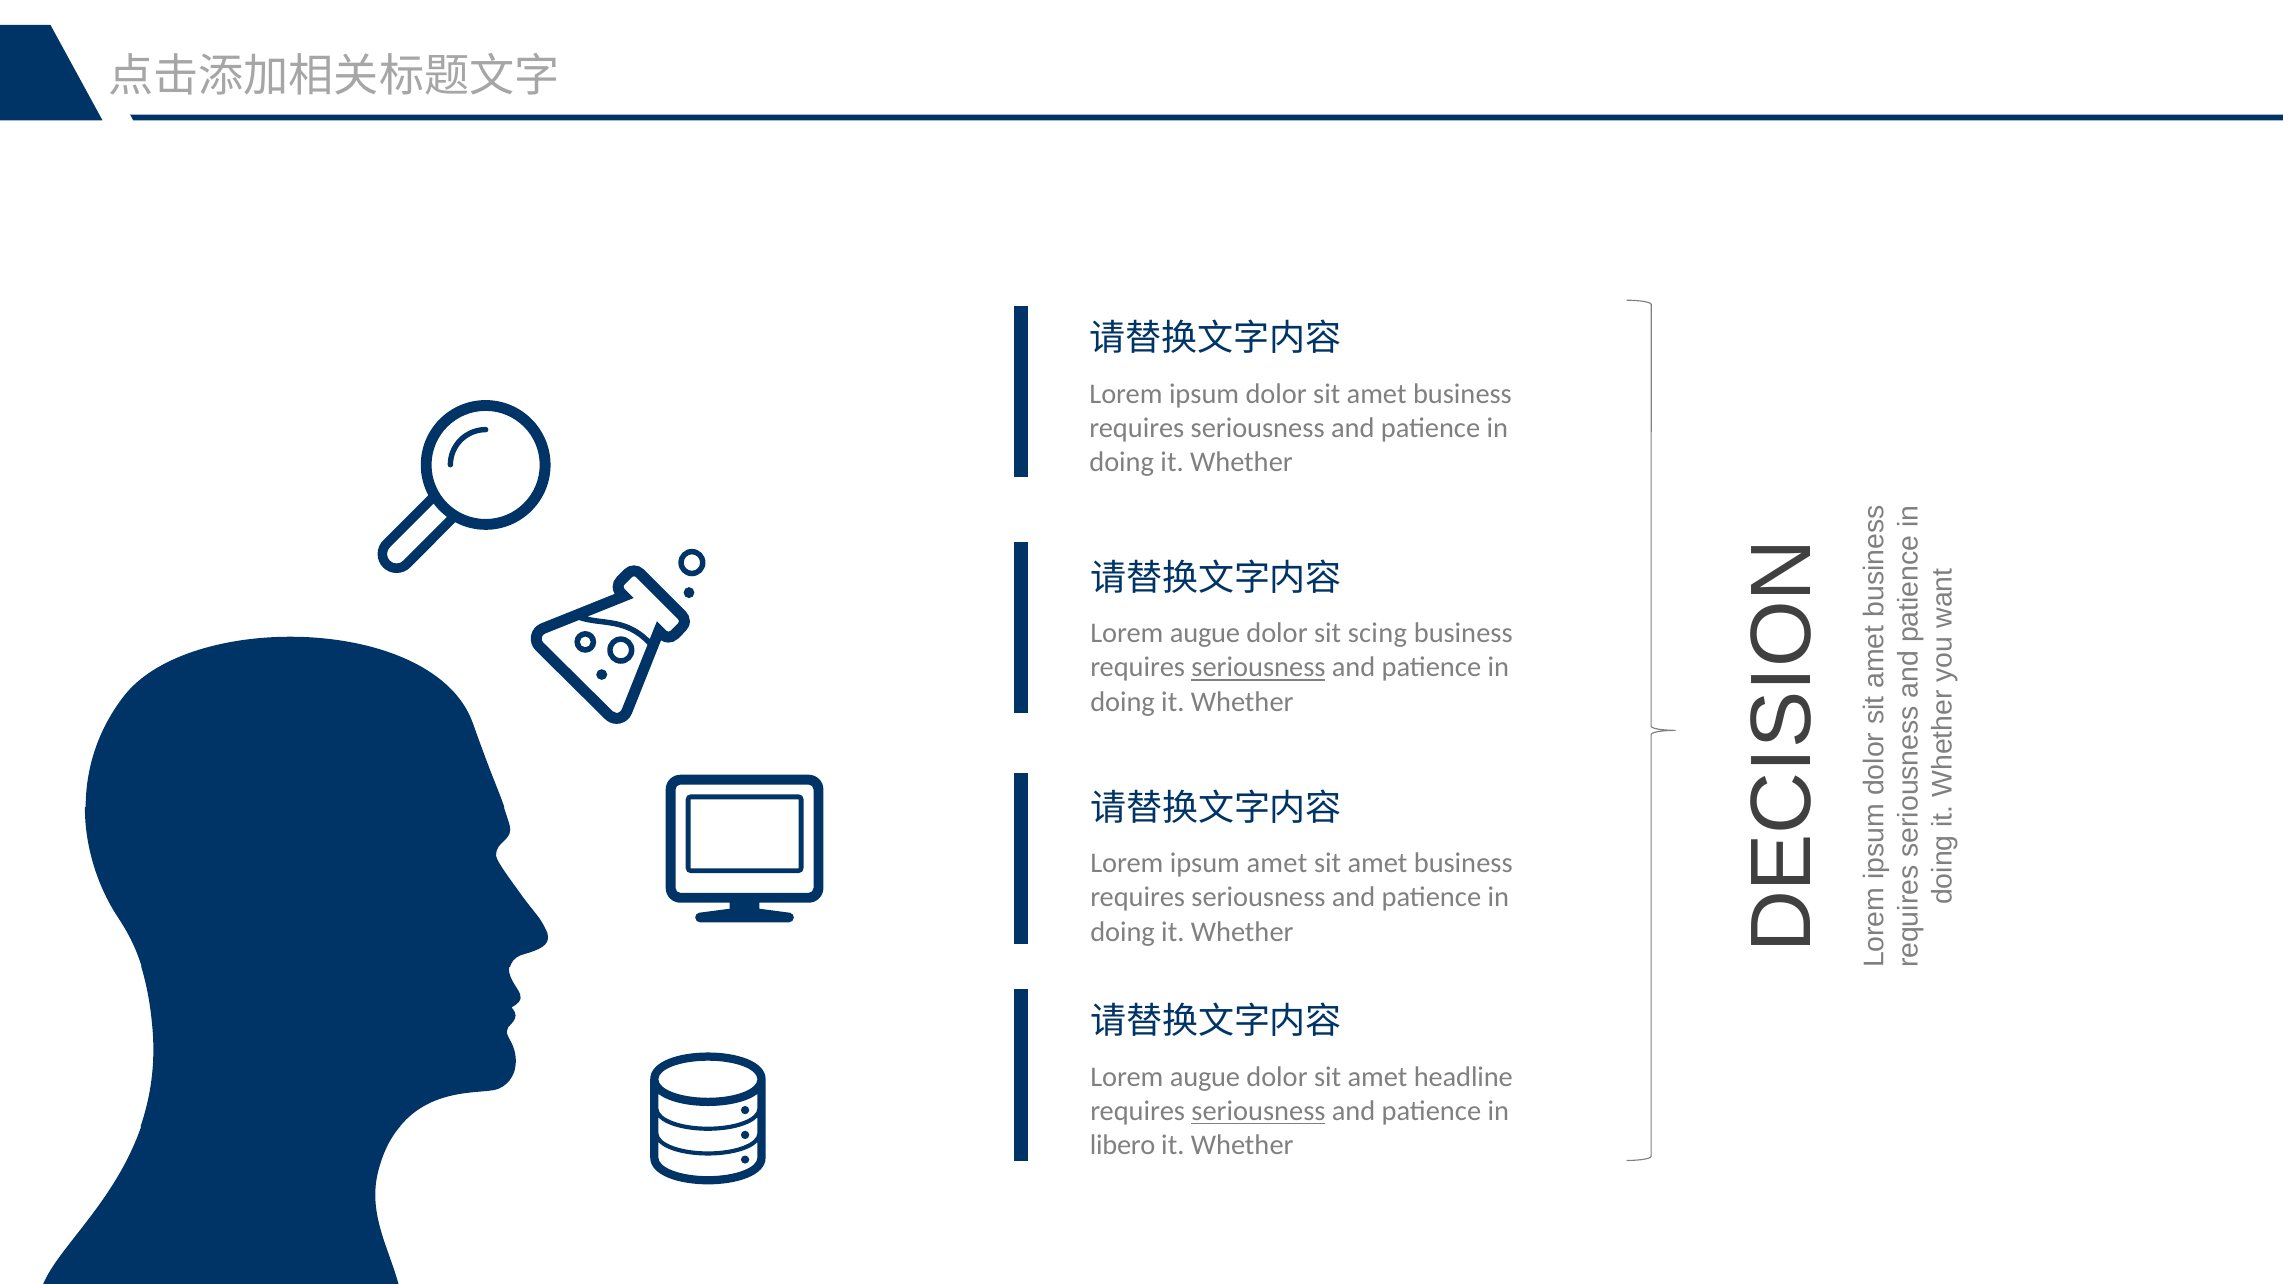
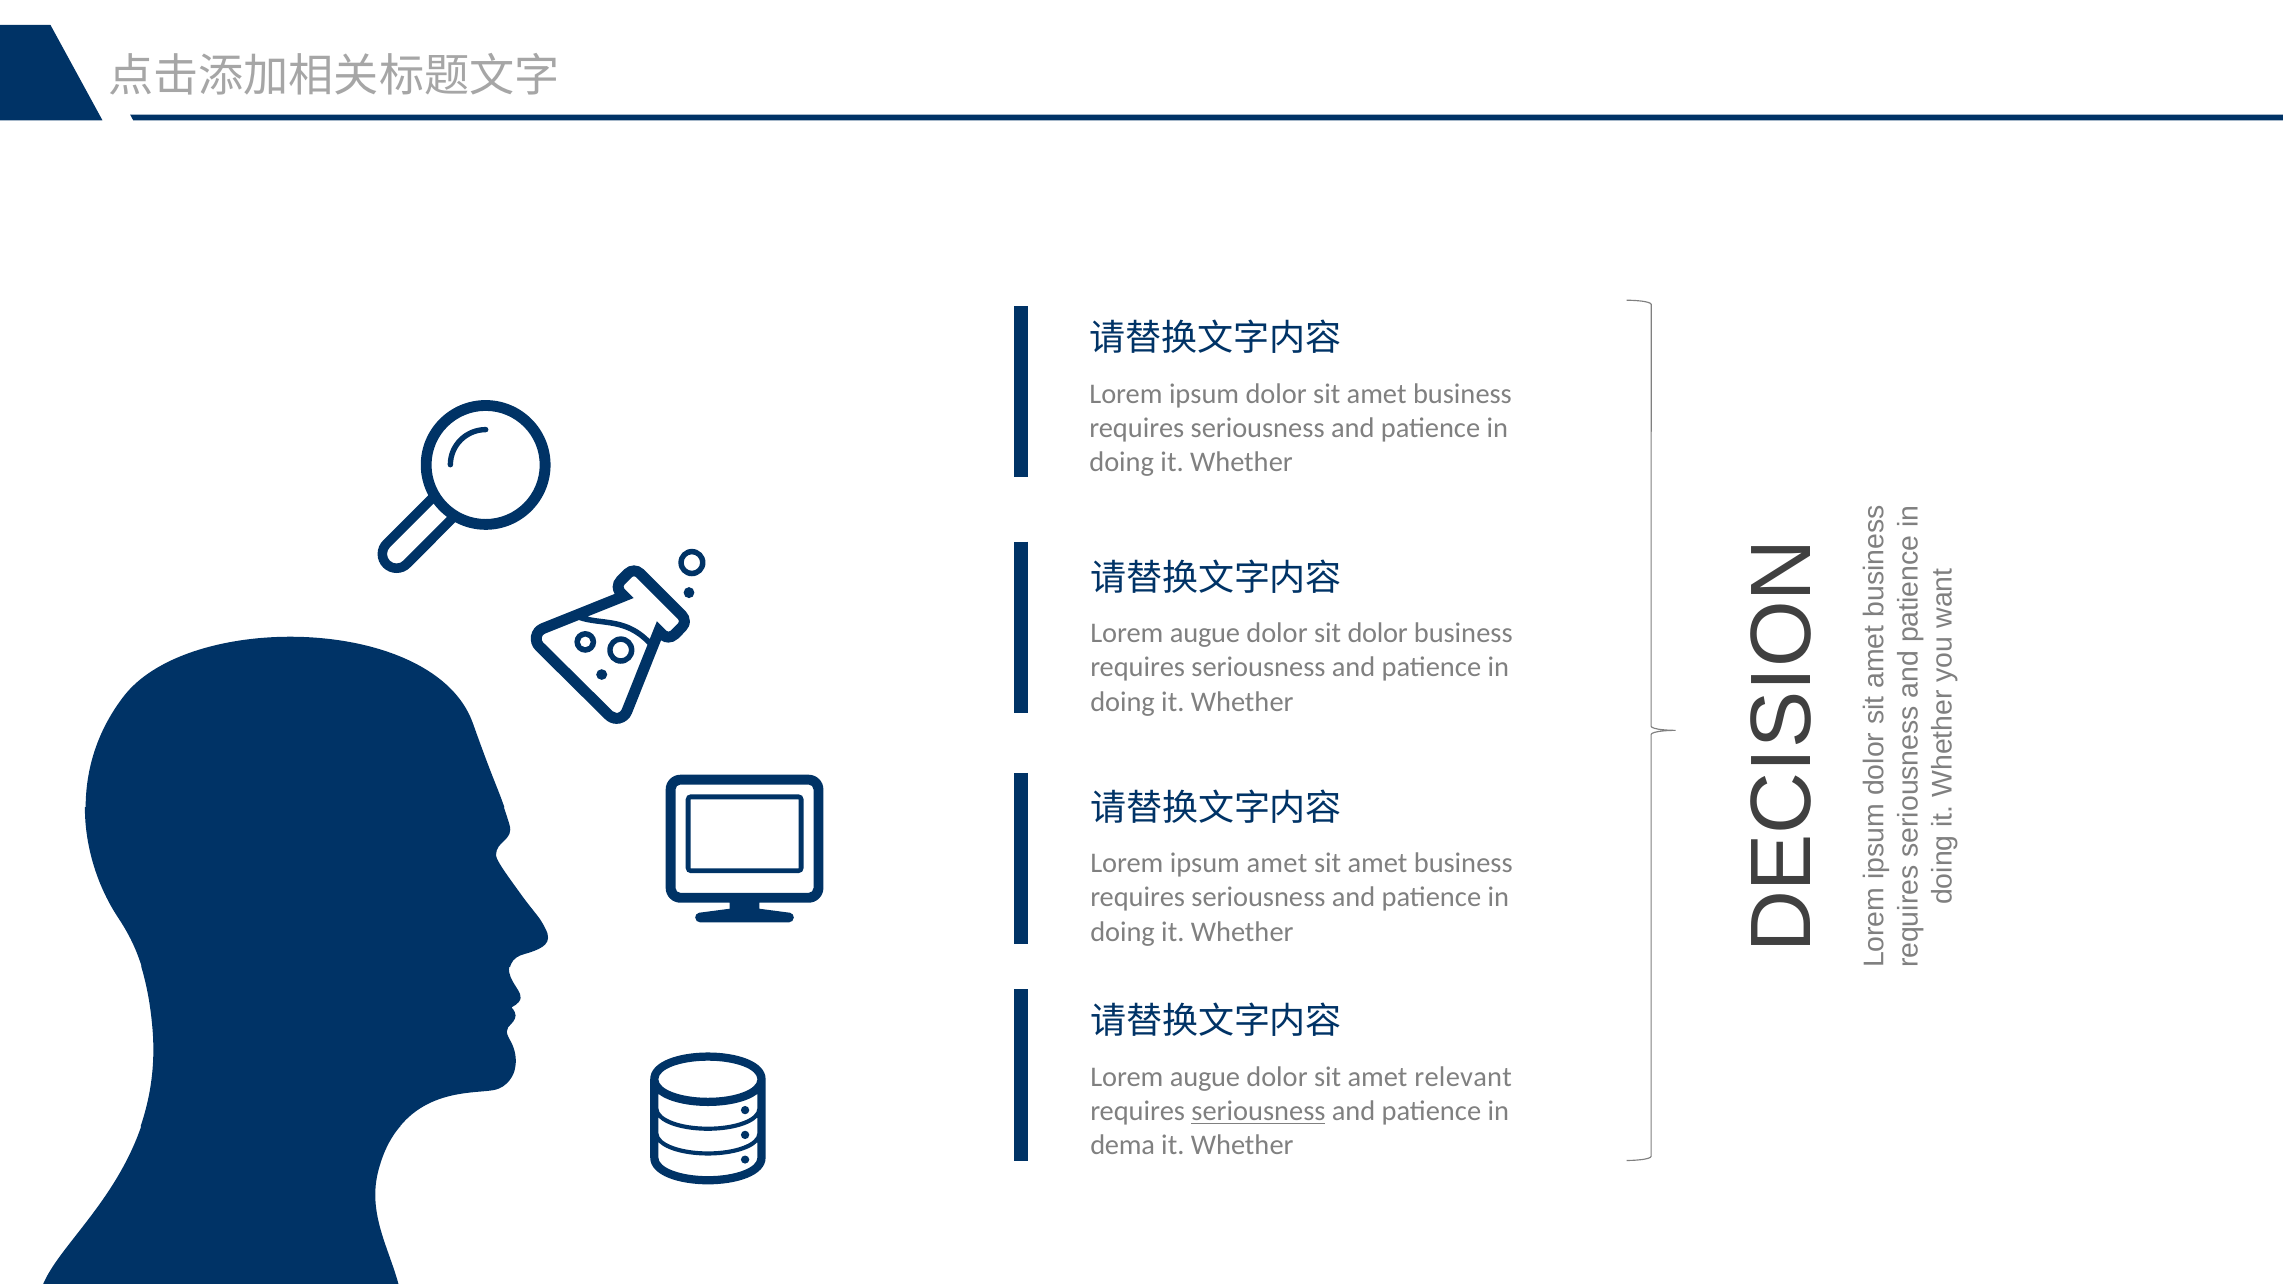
sit scing: scing -> dolor
seriousness at (1258, 668) underline: present -> none
headline: headline -> relevant
libero: libero -> dema
